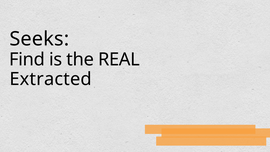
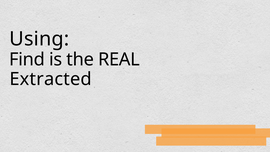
Seeks: Seeks -> Using
